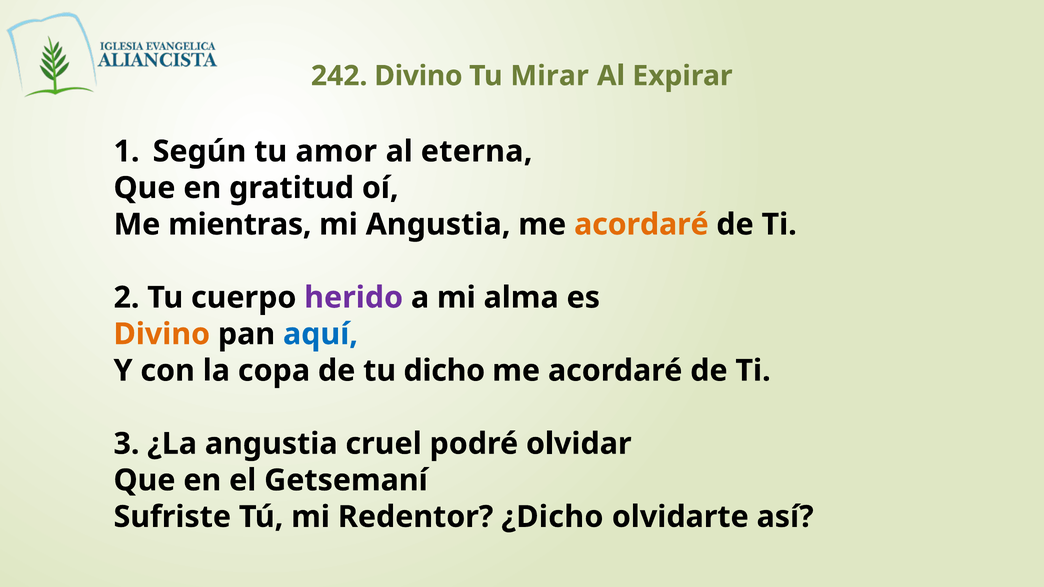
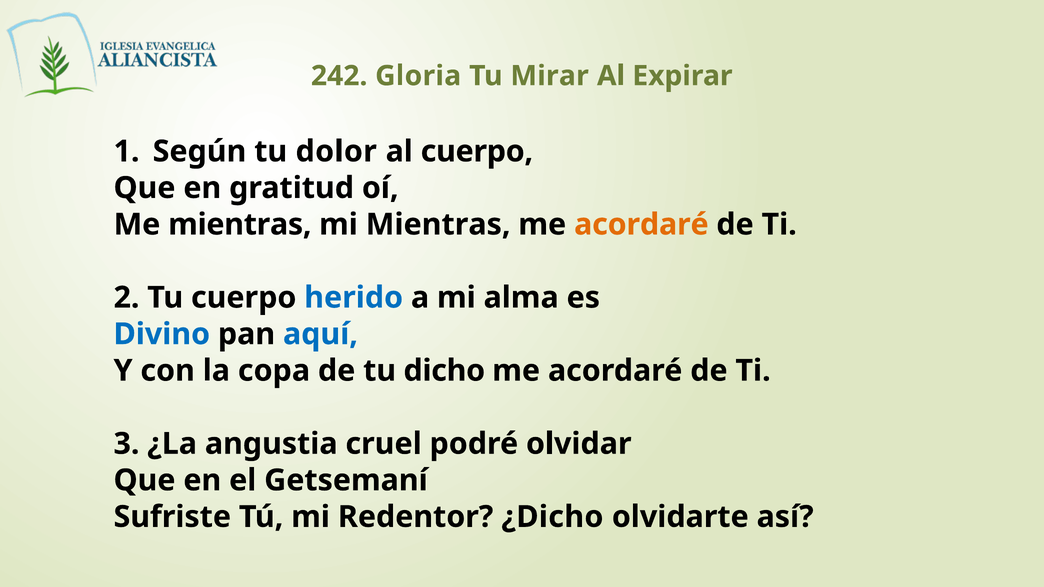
242 Divino: Divino -> Gloria
amor: amor -> dolor
al eterna: eterna -> cuerpo
mi Angustia: Angustia -> Mientras
herido colour: purple -> blue
Divino at (162, 334) colour: orange -> blue
